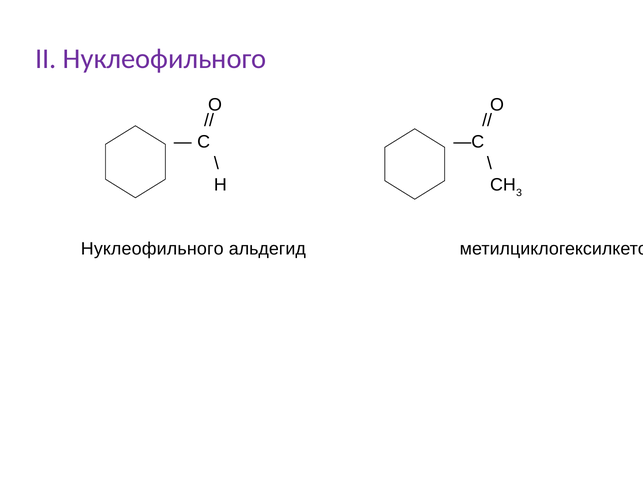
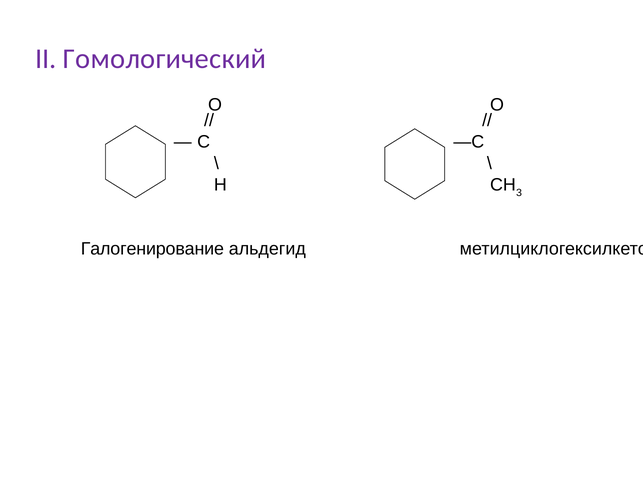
II Нуклеофильного: Нуклеофильного -> Гомологический
Нуклеофильного at (152, 248): Нуклеофильного -> Галогенирование
